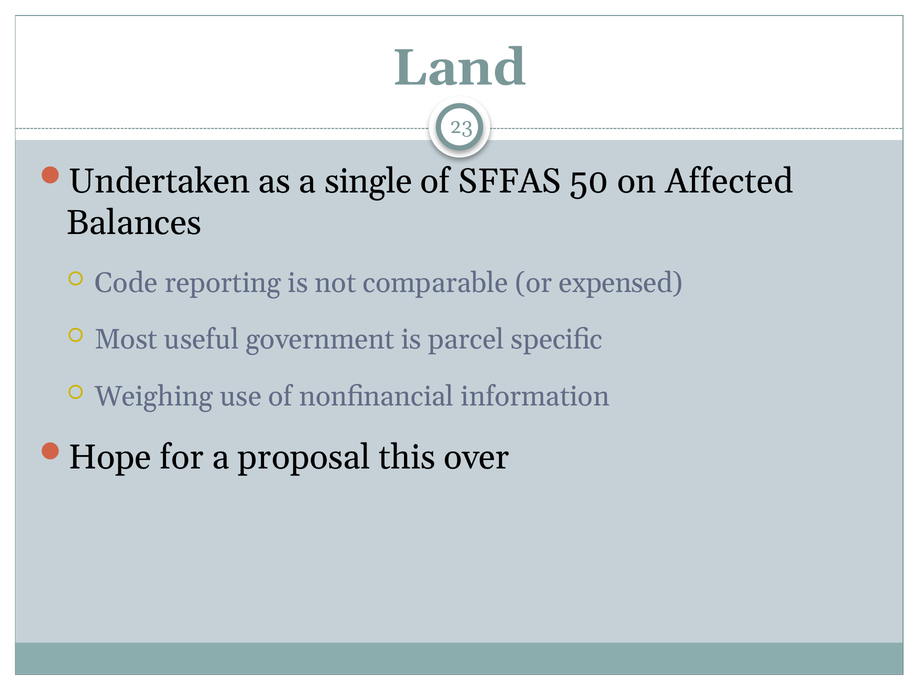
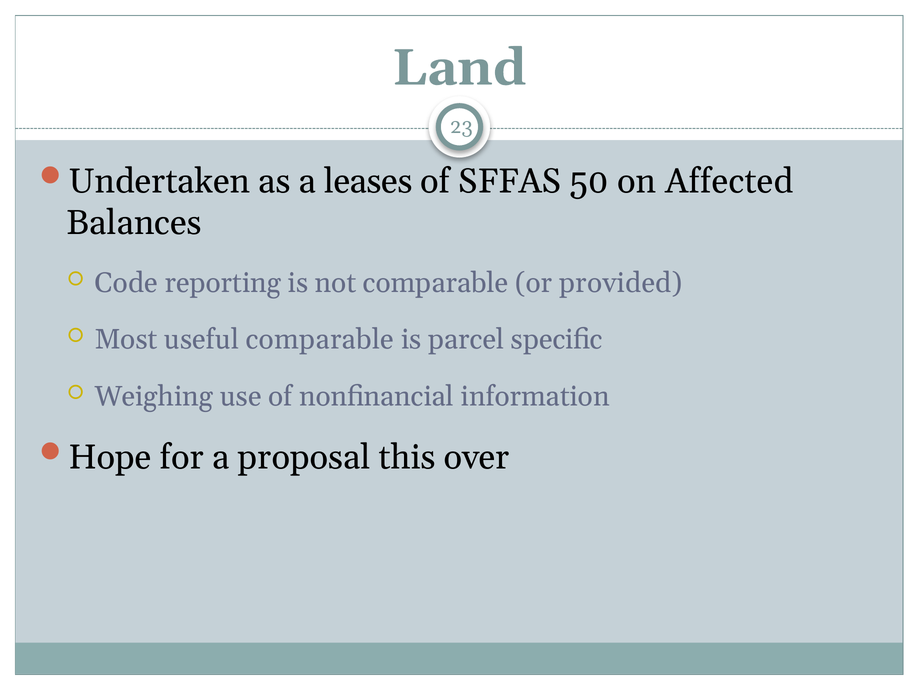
single: single -> leases
expensed: expensed -> provided
useful government: government -> comparable
